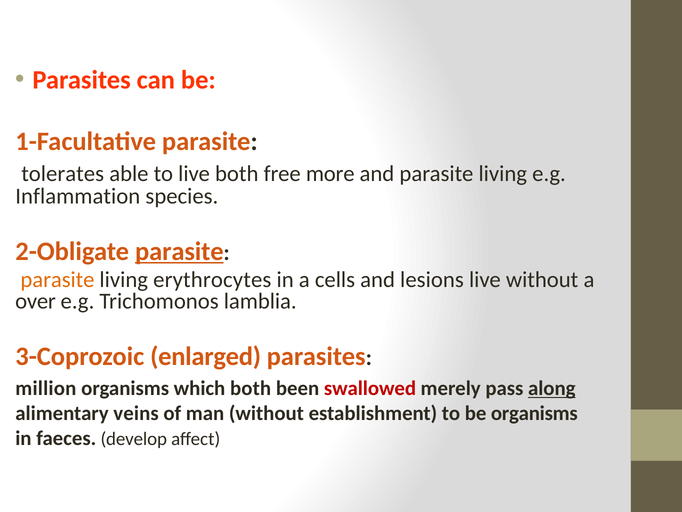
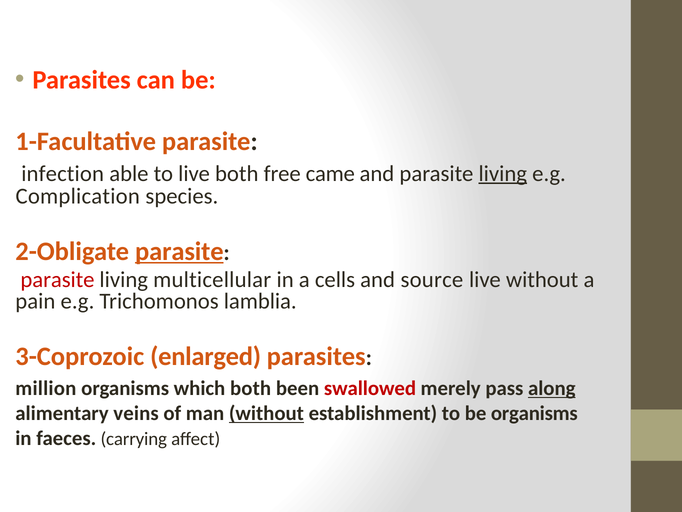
tolerates: tolerates -> infection
more: more -> came
living at (503, 173) underline: none -> present
Inflammation: Inflammation -> Complication
parasite at (58, 279) colour: orange -> red
erythrocytes: erythrocytes -> multicellular
lesions: lesions -> source
over: over -> pain
without at (266, 413) underline: none -> present
develop: develop -> carrying
